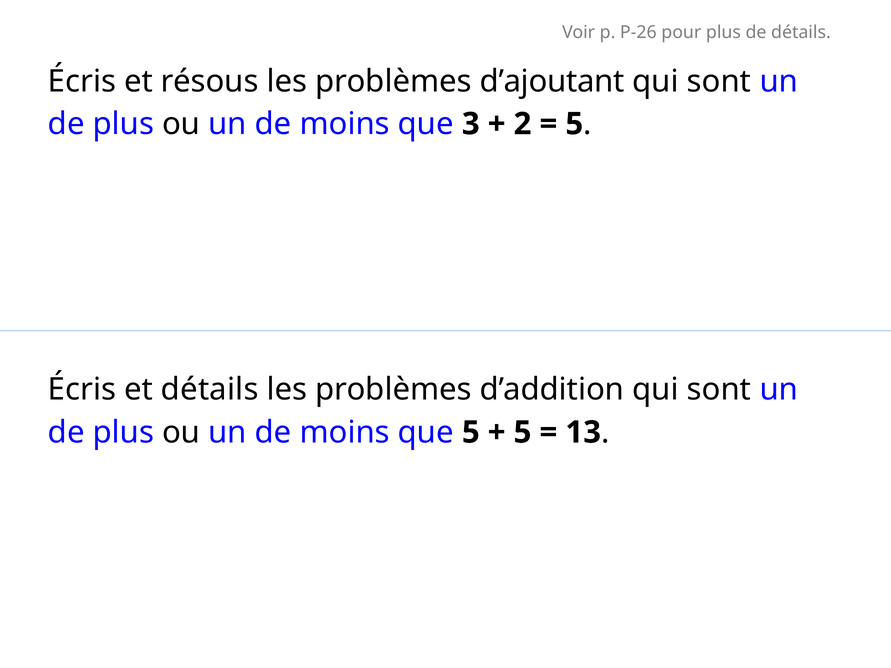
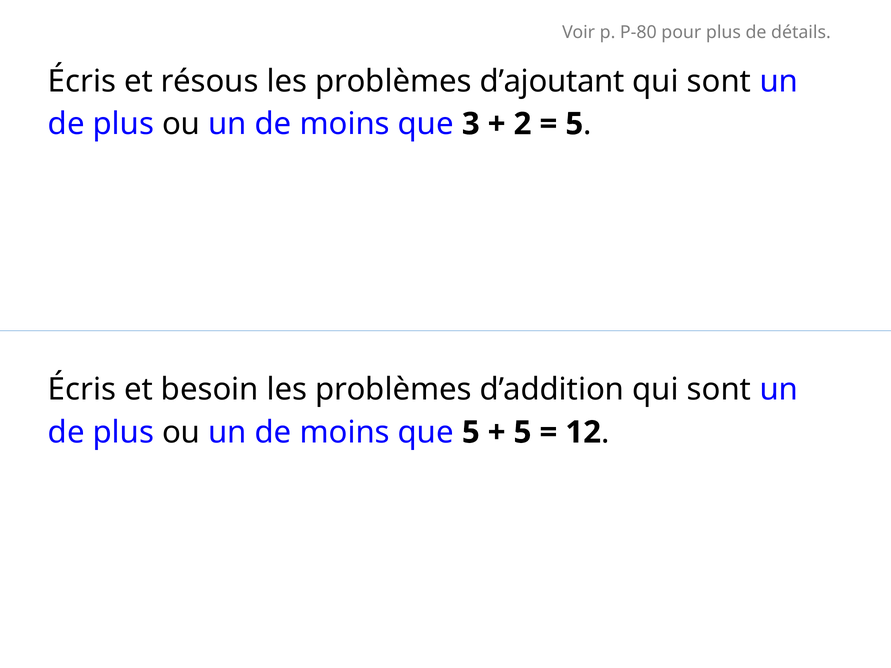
P-26: P-26 -> P-80
et détails: détails -> besoin
13: 13 -> 12
